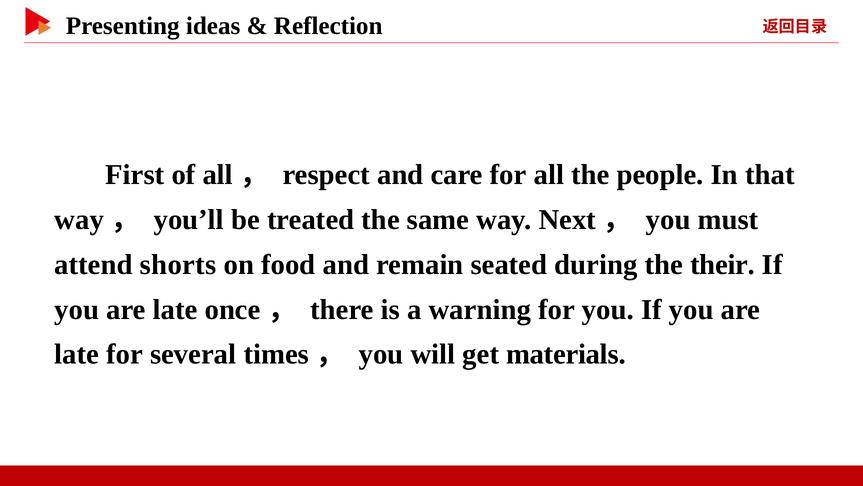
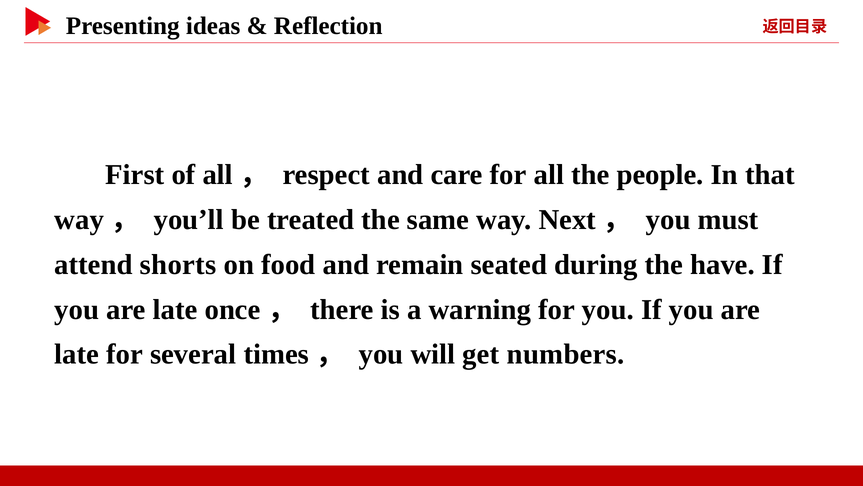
their: their -> have
materials: materials -> numbers
